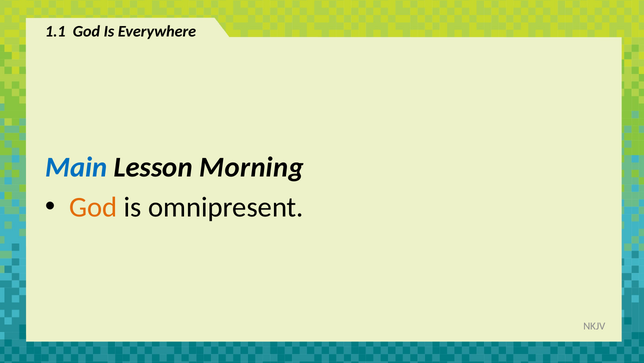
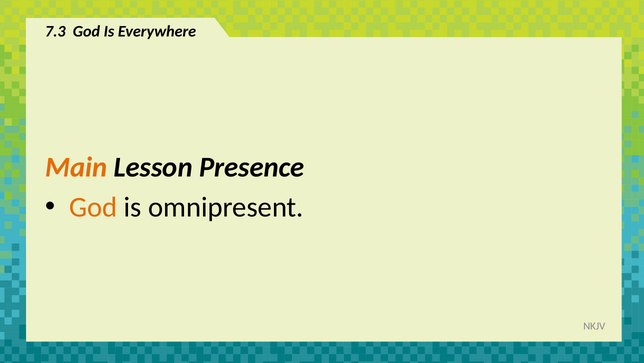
1.1: 1.1 -> 7.3
Main colour: blue -> orange
Morning: Morning -> Presence
